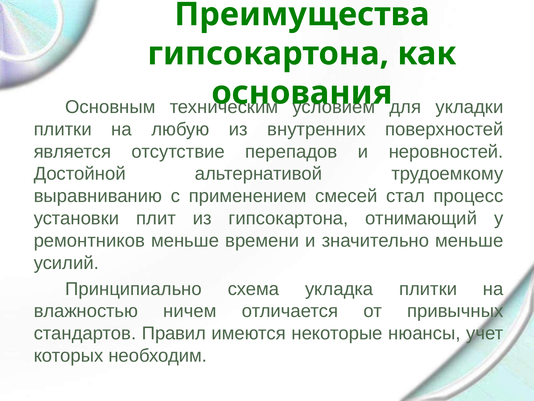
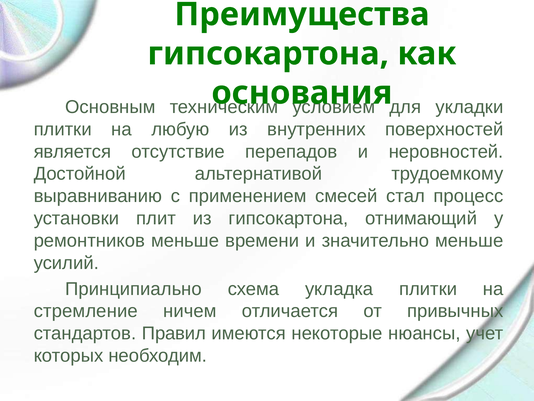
влажностью: влажностью -> стремление
